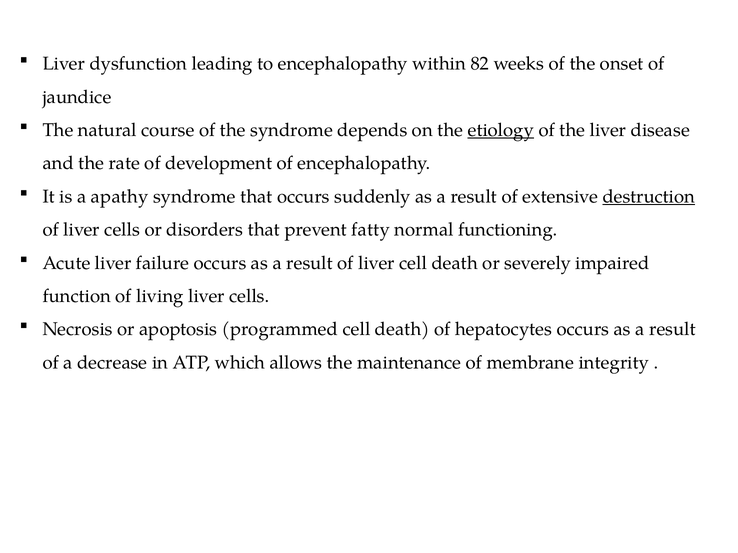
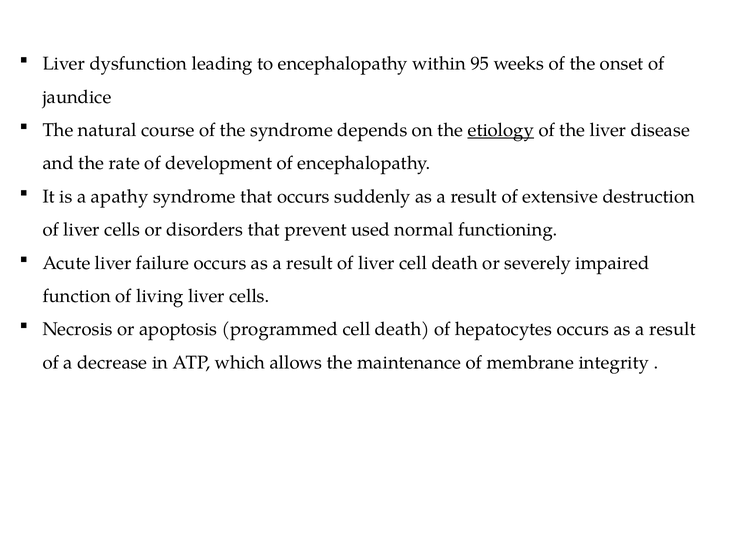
82: 82 -> 95
destruction underline: present -> none
fatty: fatty -> used
